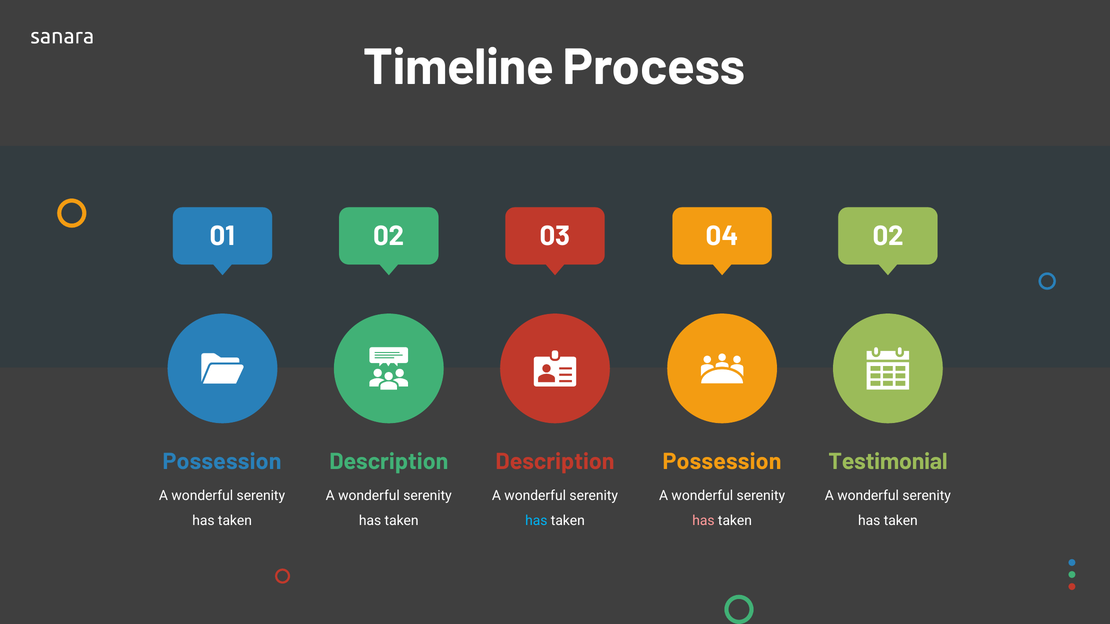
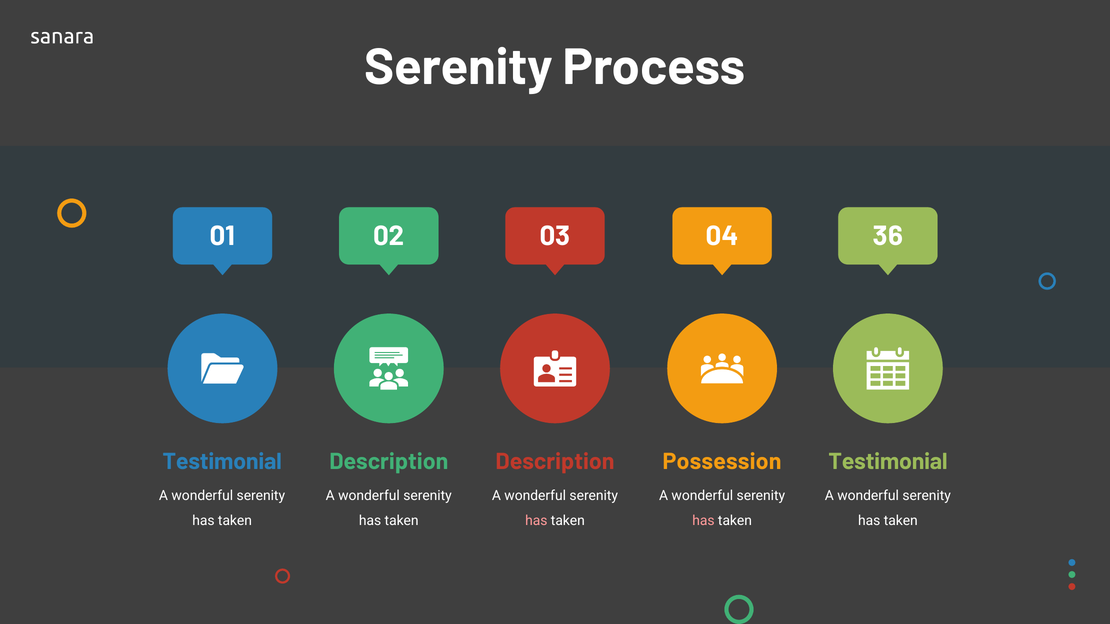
Timeline at (459, 67): Timeline -> Serenity
04 02: 02 -> 36
Possession at (222, 462): Possession -> Testimonial
has at (536, 521) colour: light blue -> pink
